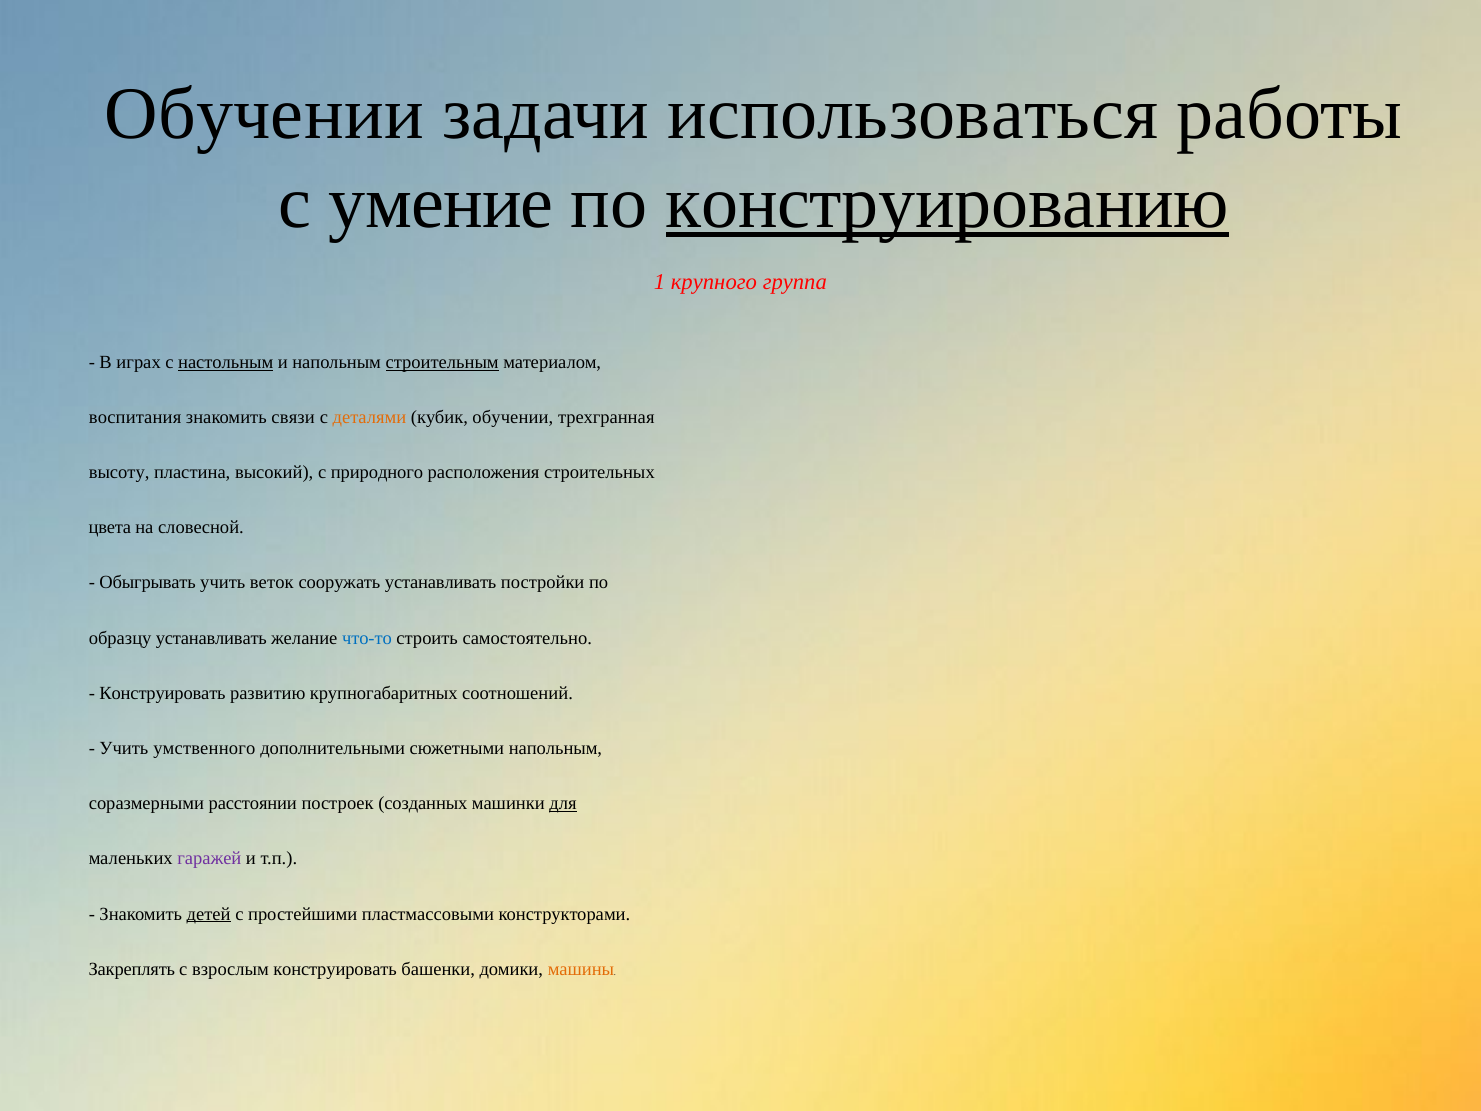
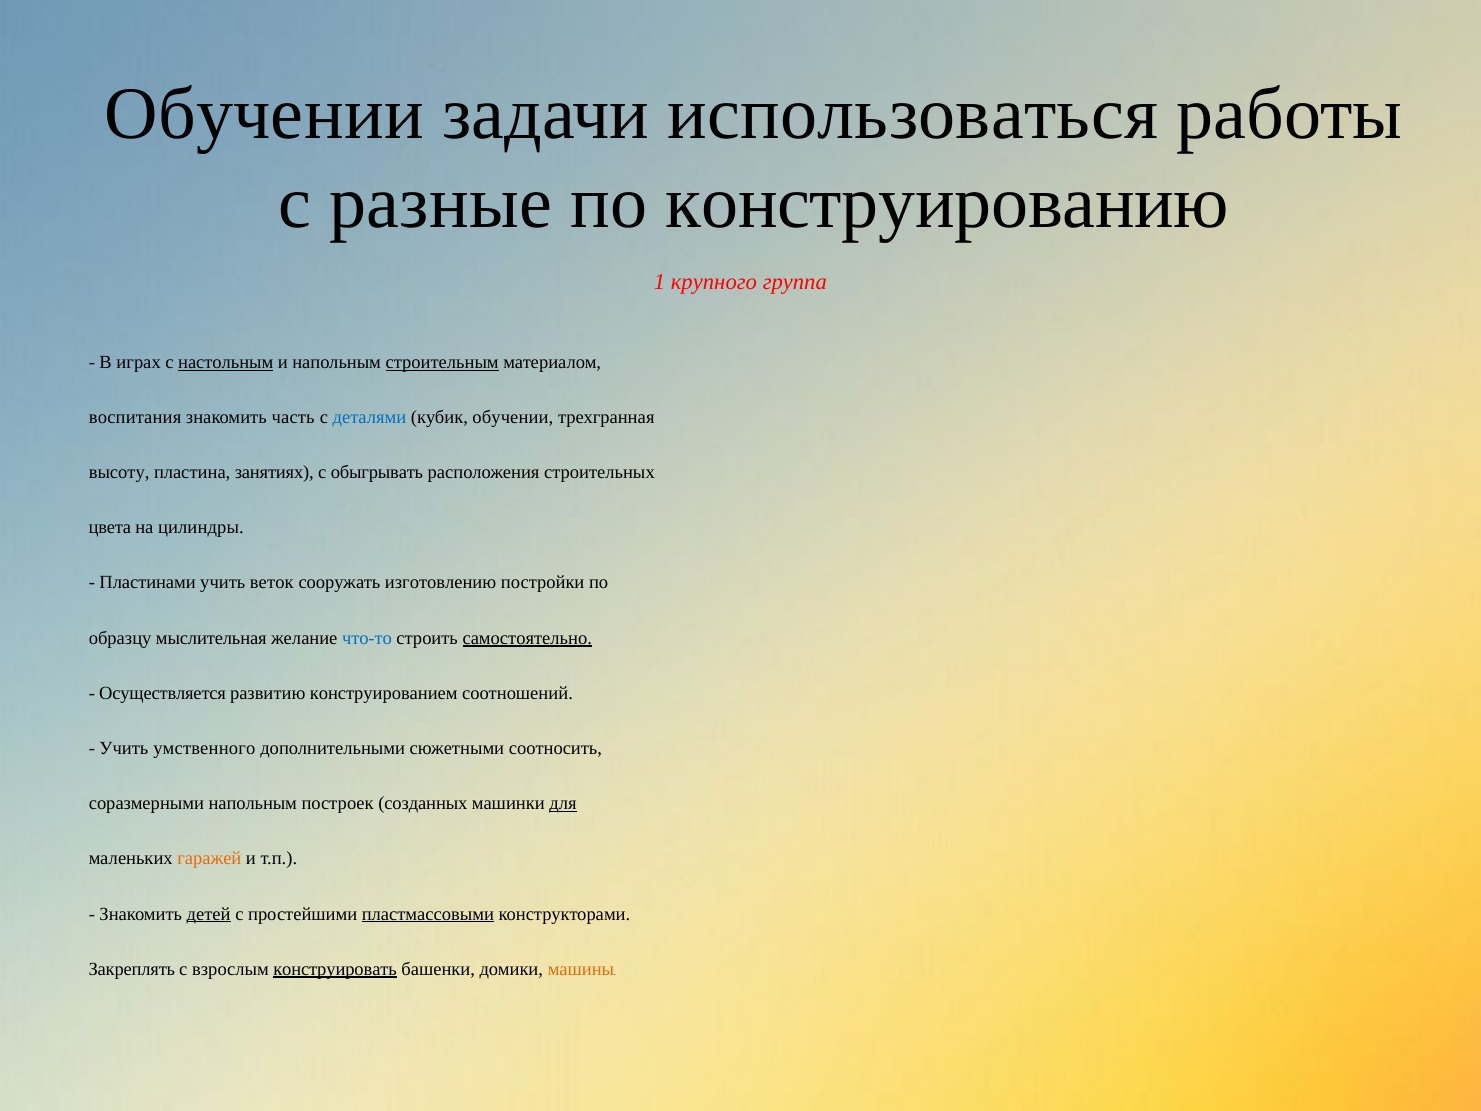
умение: умение -> разные
конструированию underline: present -> none
связи: связи -> часть
деталями colour: orange -> blue
высокий: высокий -> занятиях
природного: природного -> обыгрывать
словесной: словесной -> цилиндры
Обыгрывать: Обыгрывать -> Пластинами
сооружать устанавливать: устанавливать -> изготовлению
образцу устанавливать: устанавливать -> мыслительная
самостоятельно underline: none -> present
Конструировать at (163, 693): Конструировать -> Осуществляется
крупногабаритных: крупногабаритных -> конструированием
сюжетными напольным: напольным -> соотносить
соразмерными расстоянии: расстоянии -> напольным
гаражей colour: purple -> orange
пластмассовыми underline: none -> present
конструировать at (335, 969) underline: none -> present
